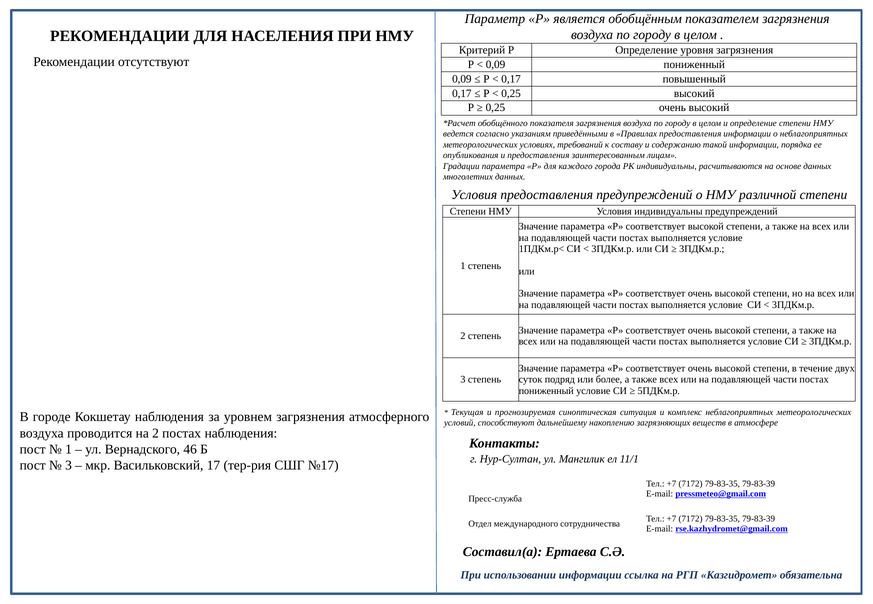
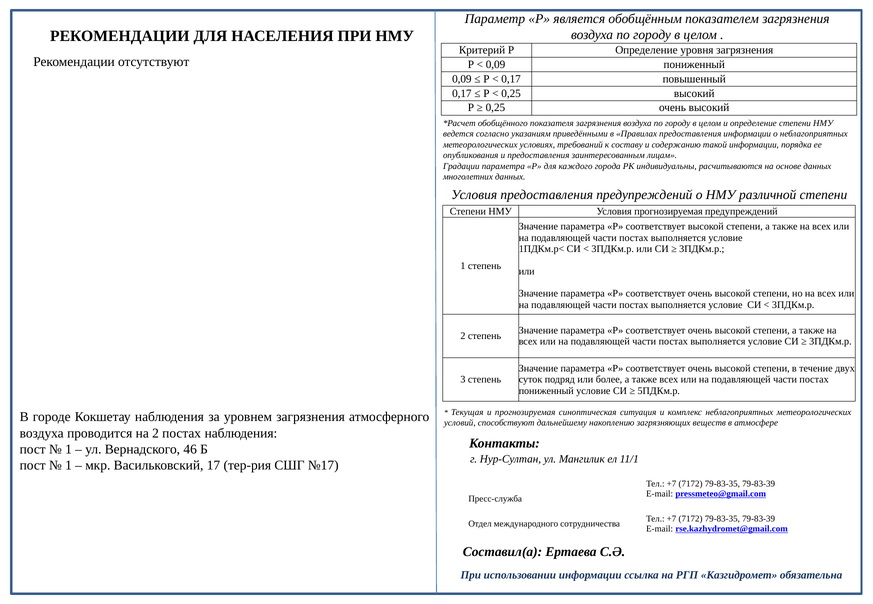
Условия индивидуальны: индивидуальны -> прогнозируемая
3 at (69, 466): 3 -> 1
